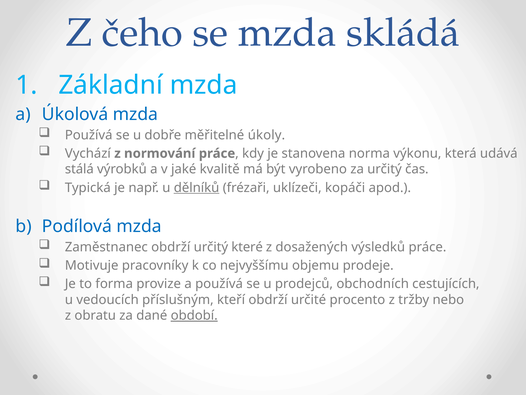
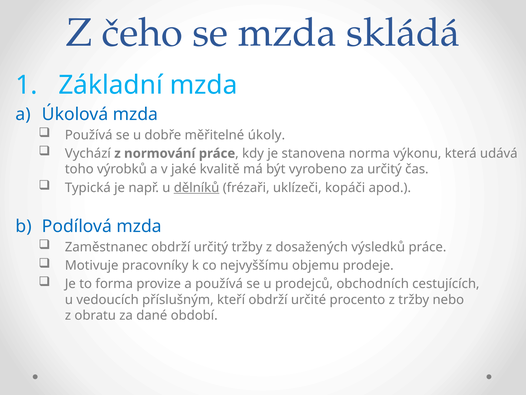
stálá: stálá -> toho
určitý které: které -> tržby
období underline: present -> none
